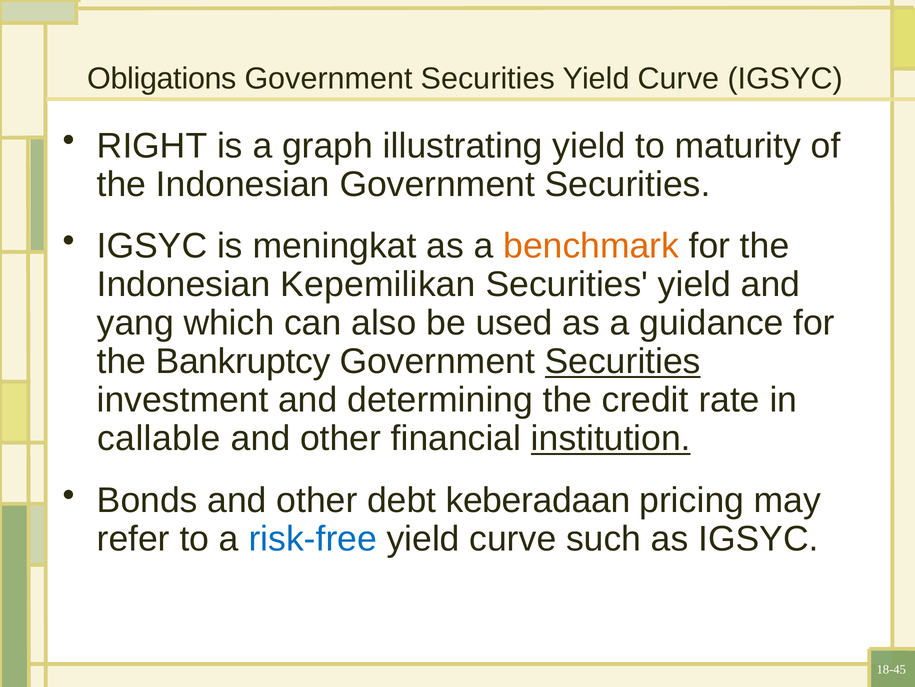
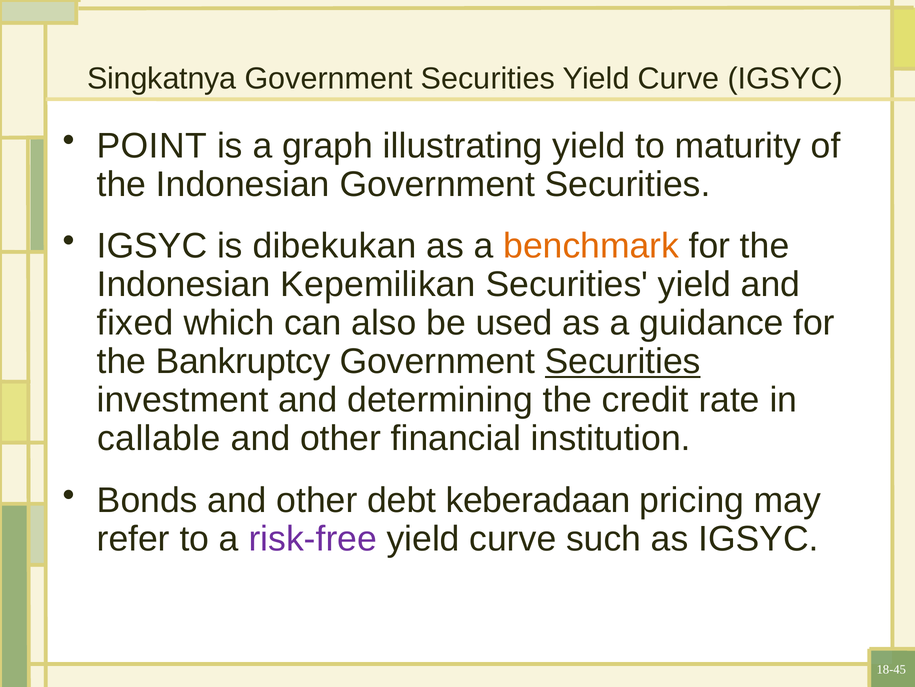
Obligations: Obligations -> Singkatnya
RIGHT: RIGHT -> POINT
meningkat: meningkat -> dibekukan
yang: yang -> fixed
institution underline: present -> none
risk-free colour: blue -> purple
